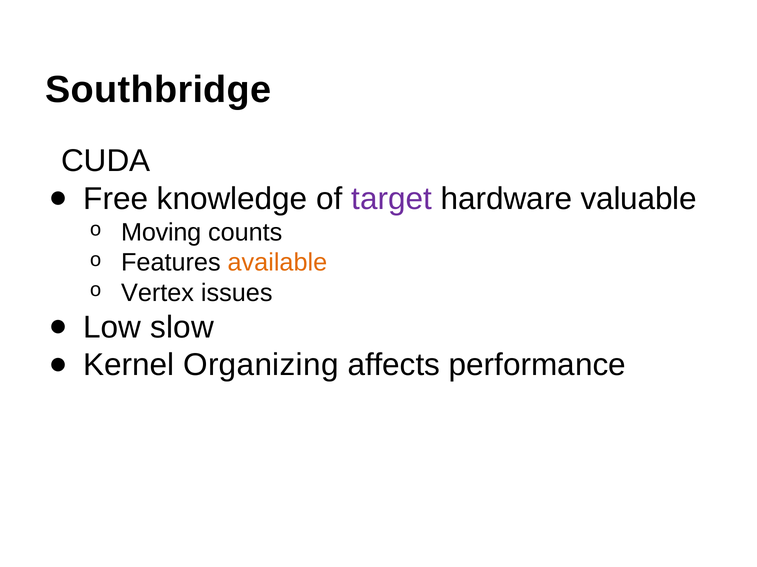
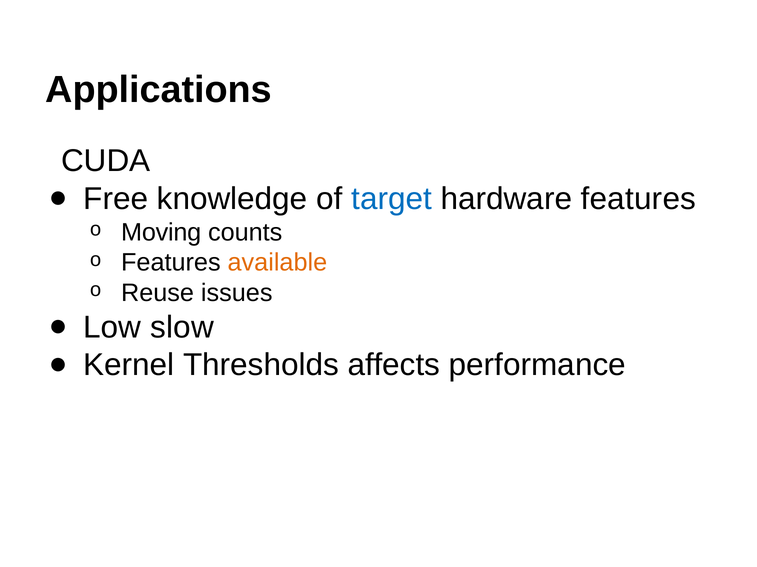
Southbridge: Southbridge -> Applications
target colour: purple -> blue
hardware valuable: valuable -> features
Vertex: Vertex -> Reuse
Organizing: Organizing -> Thresholds
